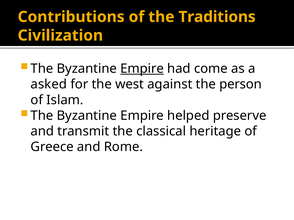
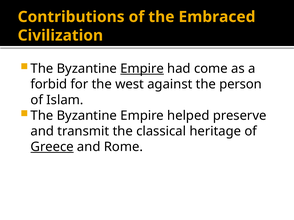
Traditions: Traditions -> Embraced
asked: asked -> forbid
Greece underline: none -> present
